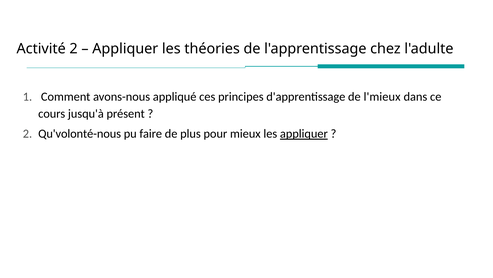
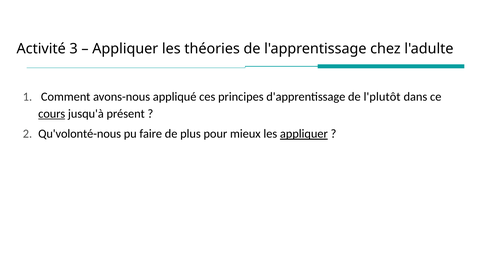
Activité 2: 2 -> 3
l'mieux: l'mieux -> l'plutôt
cours underline: none -> present
